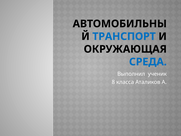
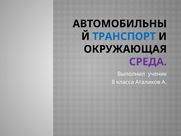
СРЕДА colour: blue -> purple
